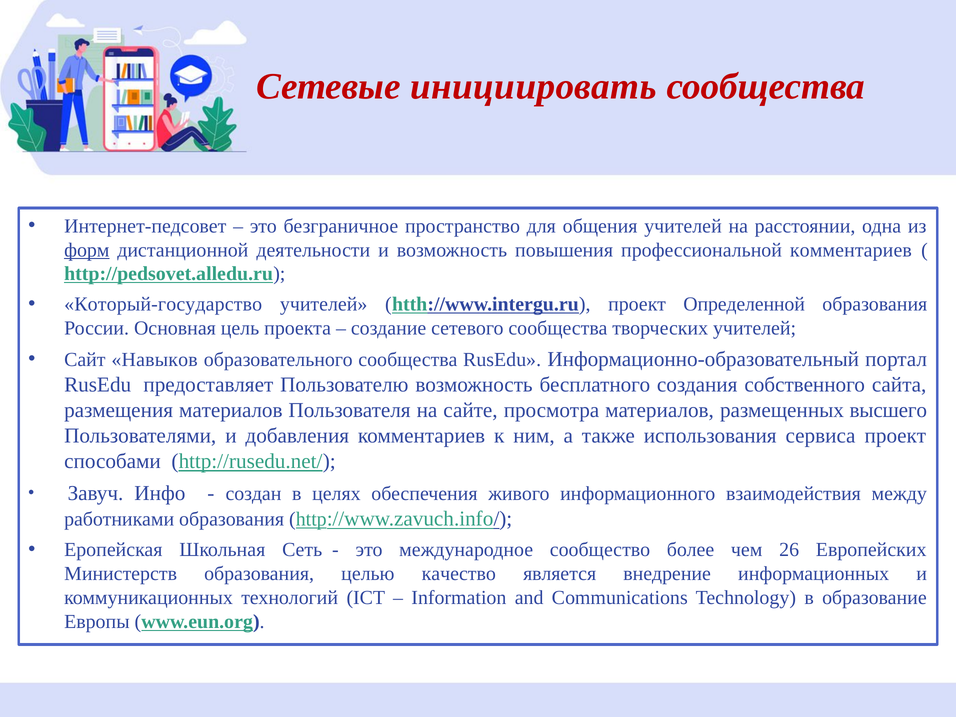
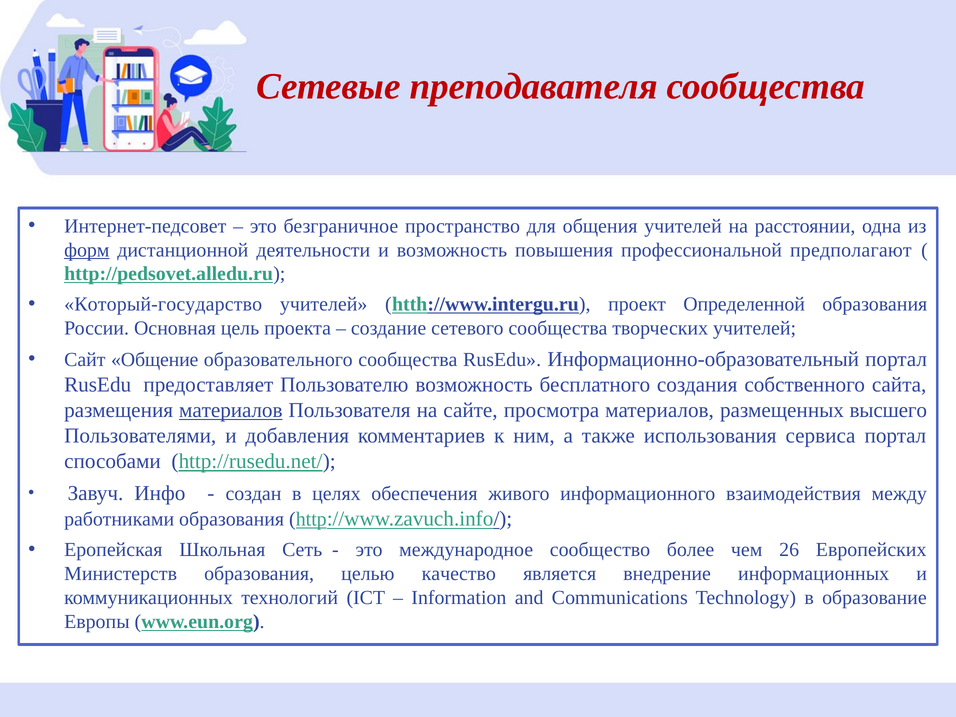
инициировать: инициировать -> преподавателя
профессиональной комментариев: комментариев -> предполагают
Навыков: Навыков -> Общение
материалов at (231, 410) underline: none -> present
сервиса проект: проект -> портал
